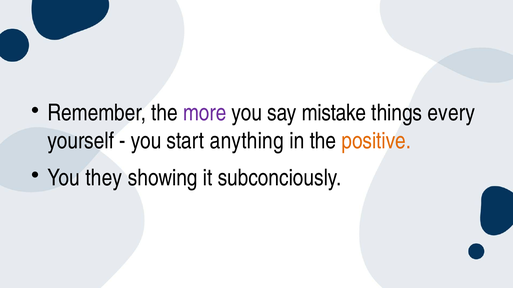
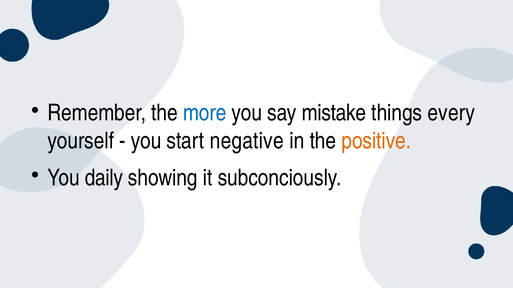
more colour: purple -> blue
anything: anything -> negative
they: they -> daily
